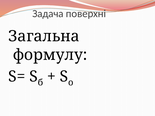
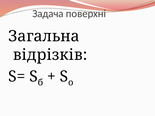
формулу: формулу -> відрізків
